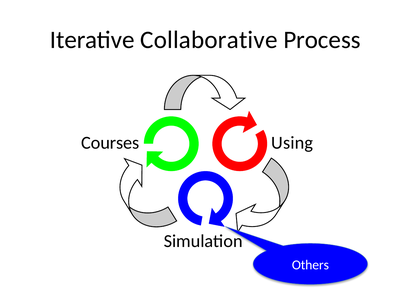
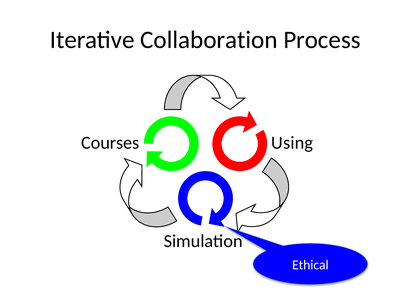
Collaborative: Collaborative -> Collaboration
Others: Others -> Ethical
